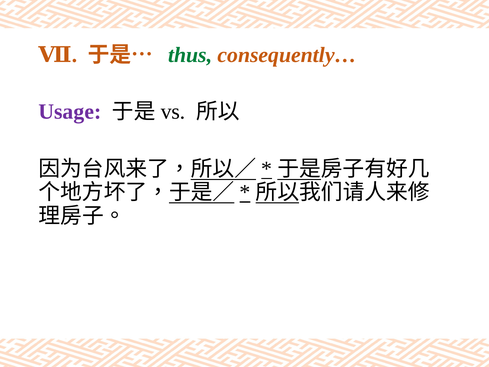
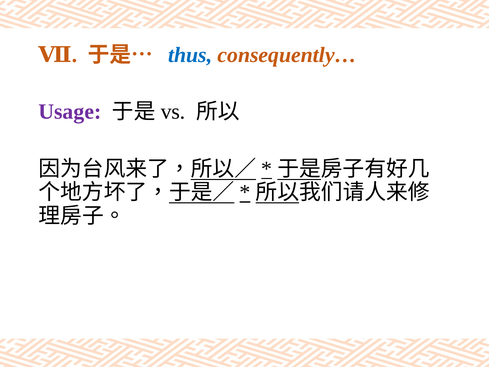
thus colour: green -> blue
